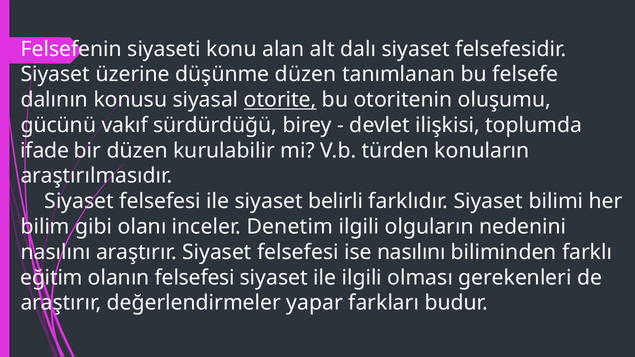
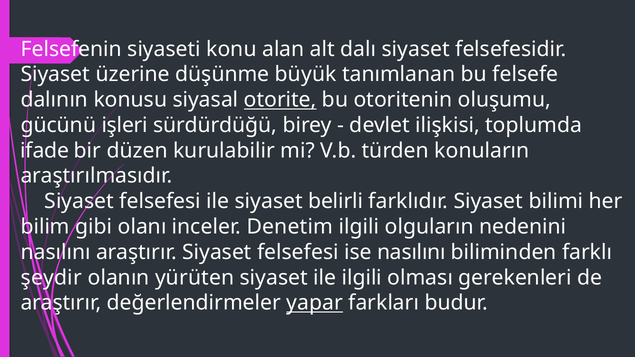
düşünme düzen: düzen -> büyük
vakıf: vakıf -> işleri
eğitim: eğitim -> şeydir
olanın felsefesi: felsefesi -> yürüten
yapar underline: none -> present
